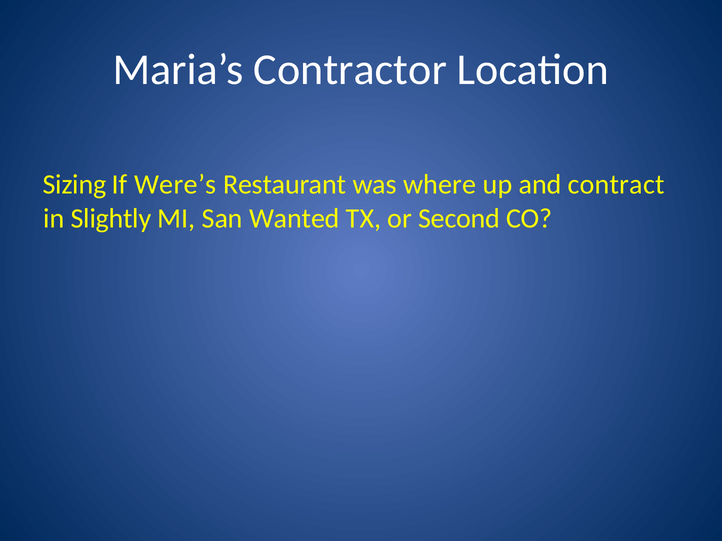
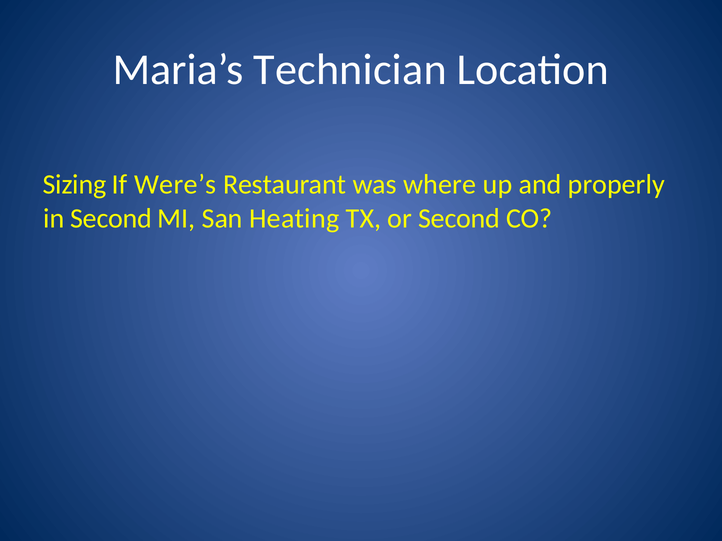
Contractor: Contractor -> Technician
contract: contract -> properly
in Slightly: Slightly -> Second
Wanted: Wanted -> Heating
